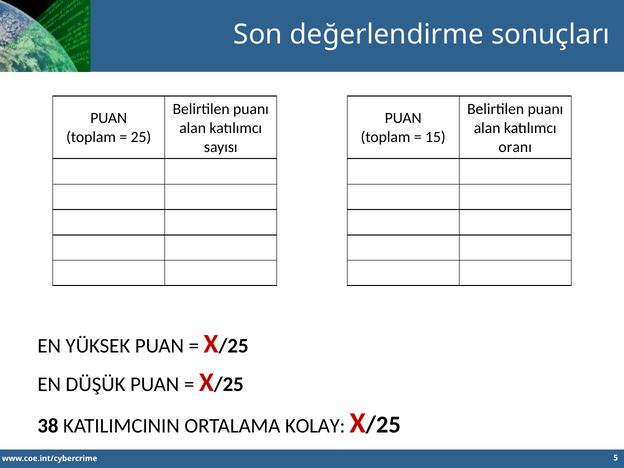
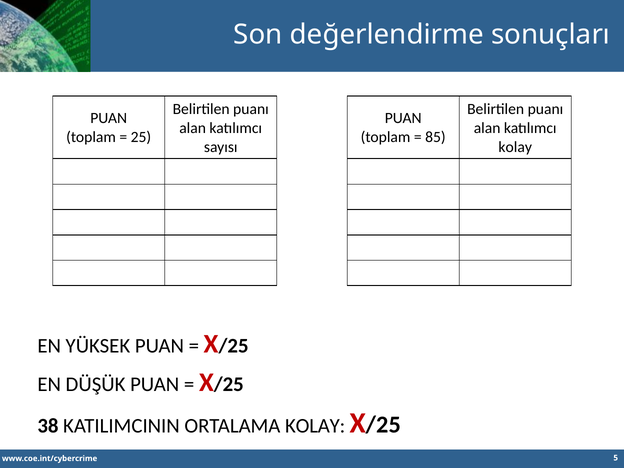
15: 15 -> 85
oranı at (515, 147): oranı -> kolay
